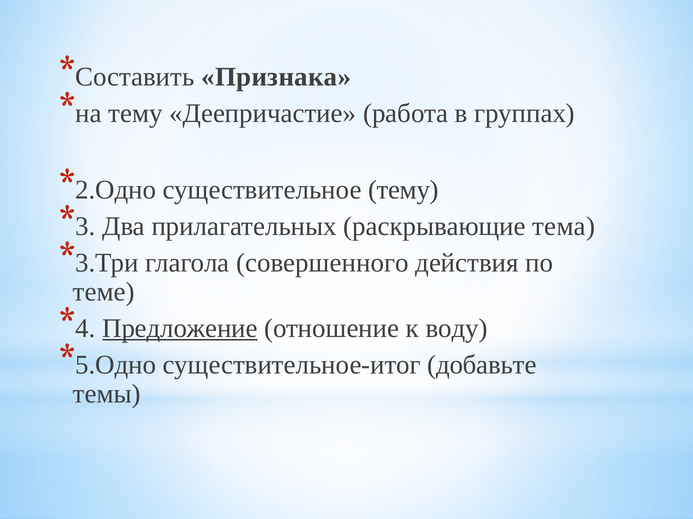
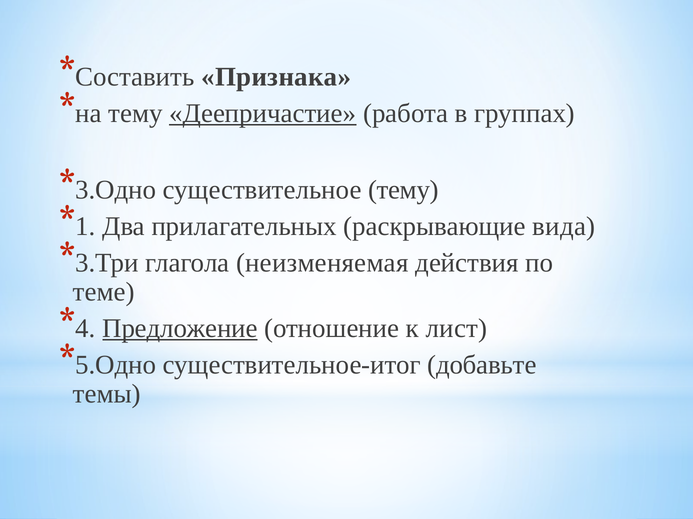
Деепричастие underline: none -> present
2.Одно: 2.Одно -> 3.Одно
3: 3 -> 1
тема: тема -> вида
совершенного: совершенного -> неизменяемая
воду: воду -> лист
